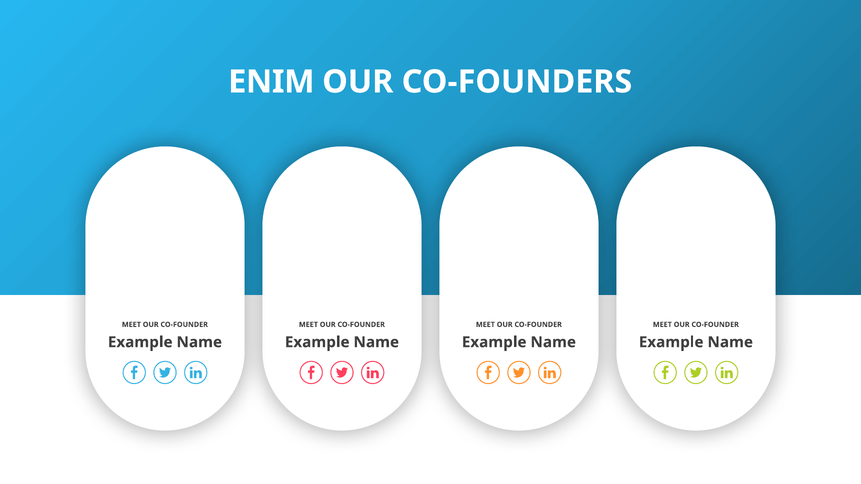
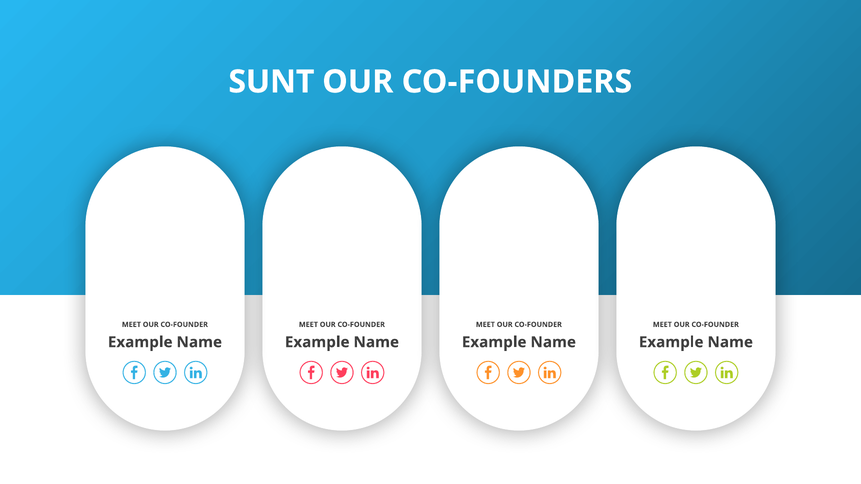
ENIM: ENIM -> SUNT
